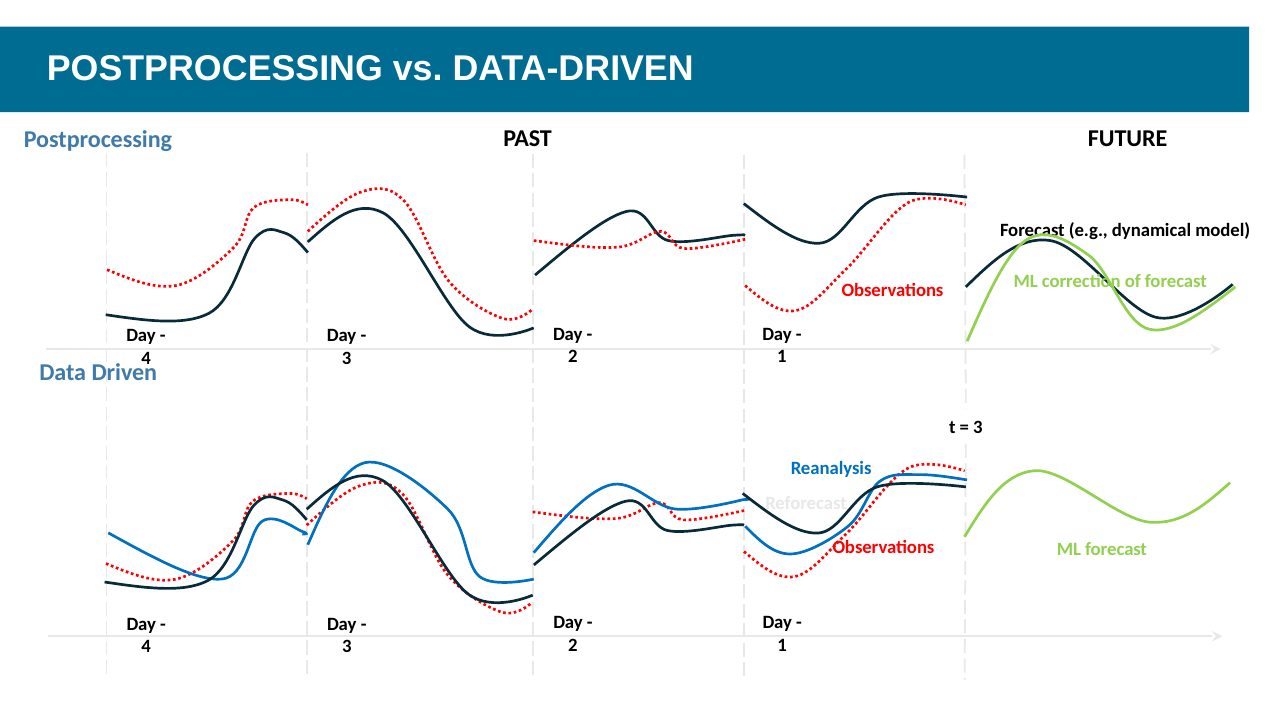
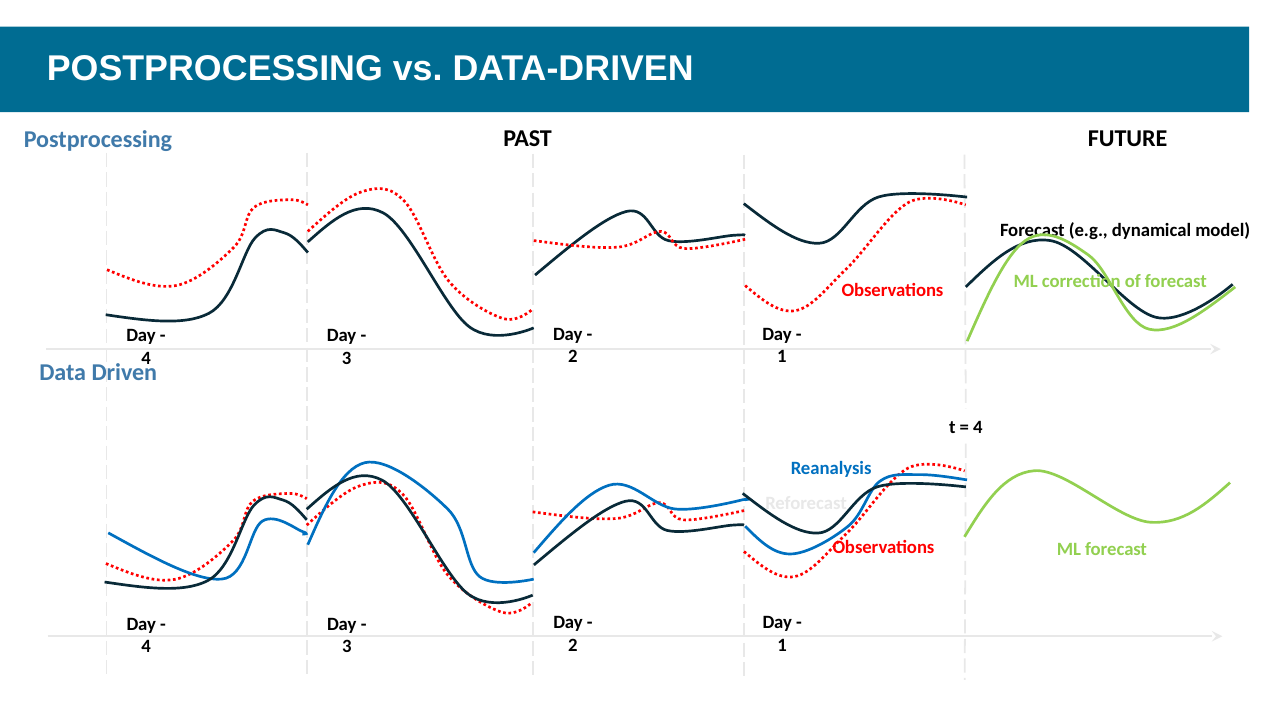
3 at (978, 427): 3 -> 4
